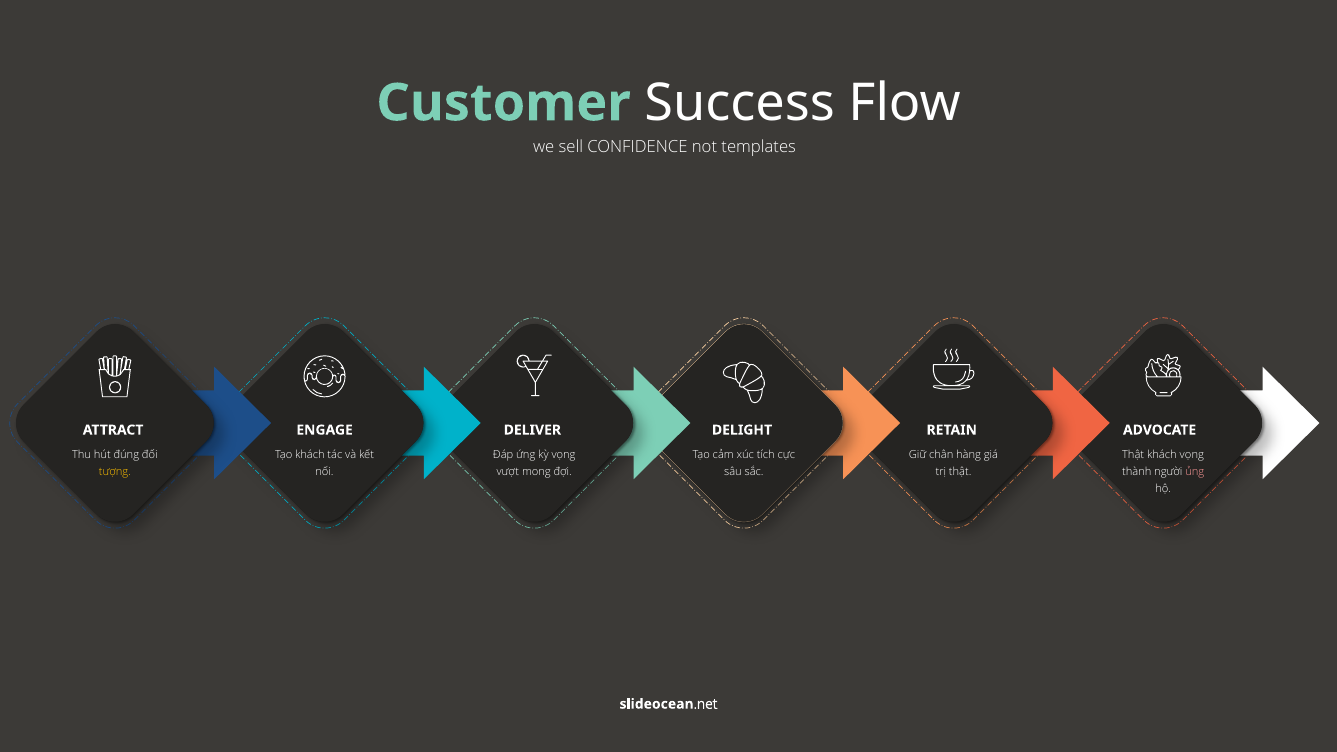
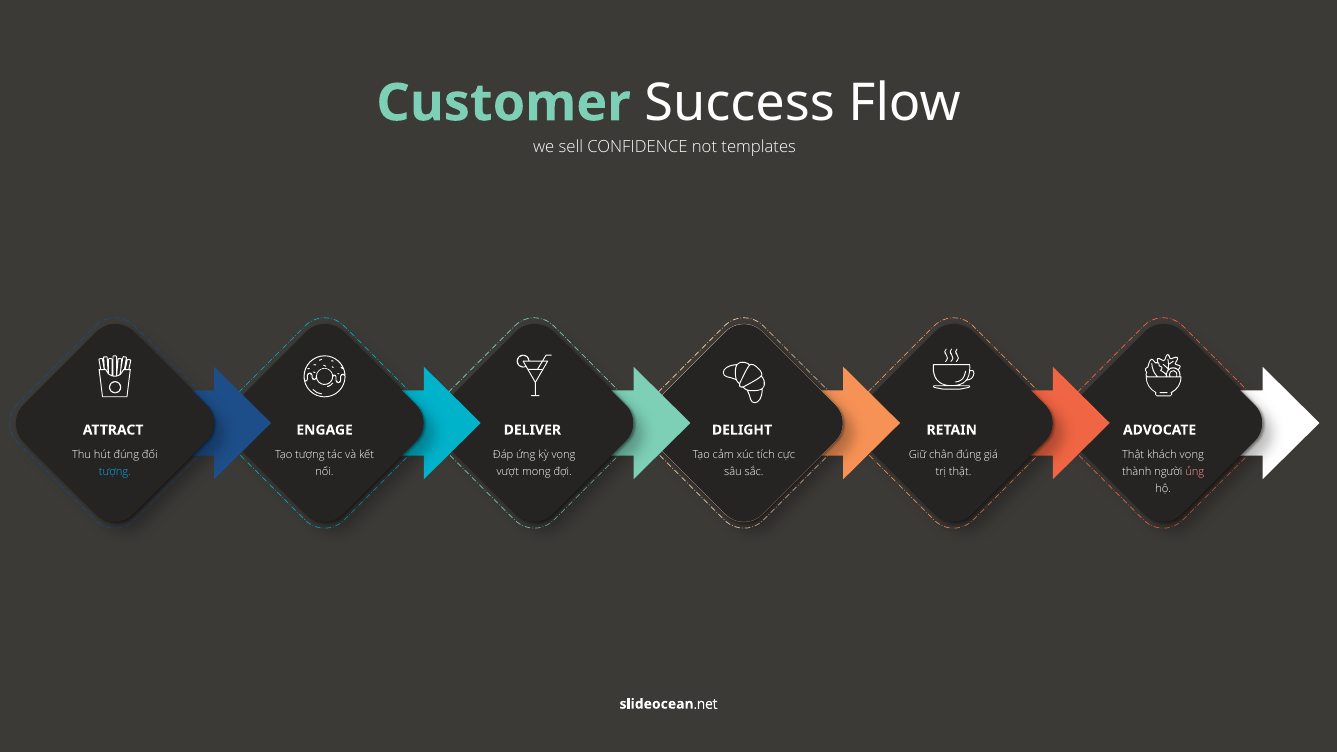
Tạo khách: khách -> tượng
chân hàng: hàng -> đúng
tượng at (115, 472) colour: yellow -> light blue
